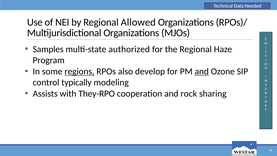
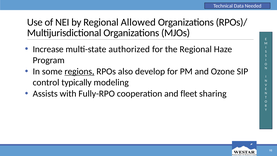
Samples: Samples -> Increase
and at (202, 71) underline: present -> none
They-RPO: They-RPO -> Fully-RPO
rock: rock -> fleet
